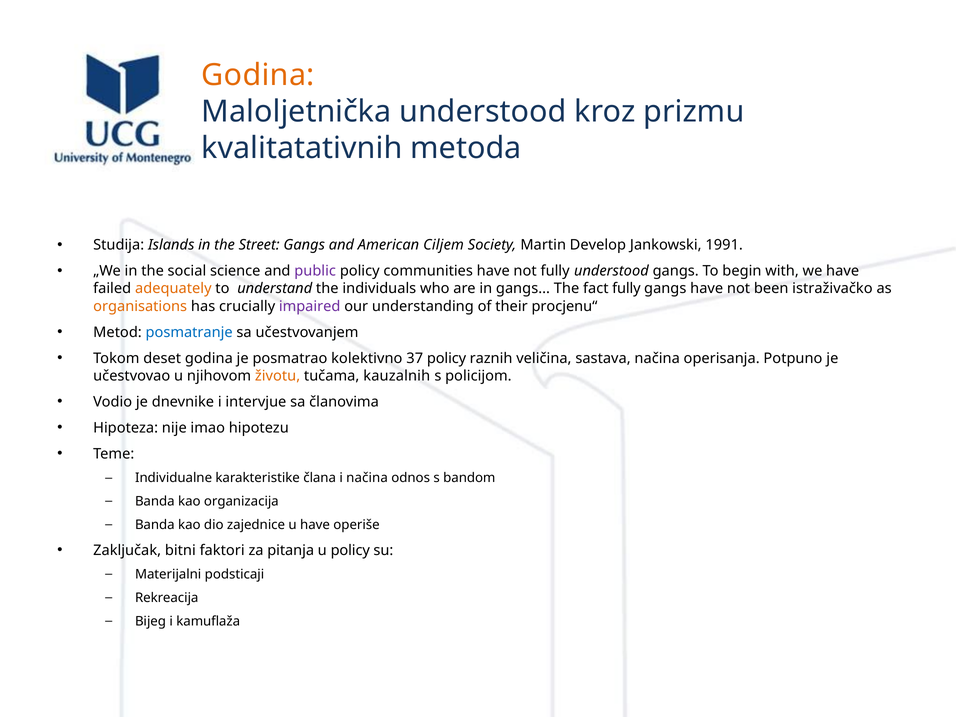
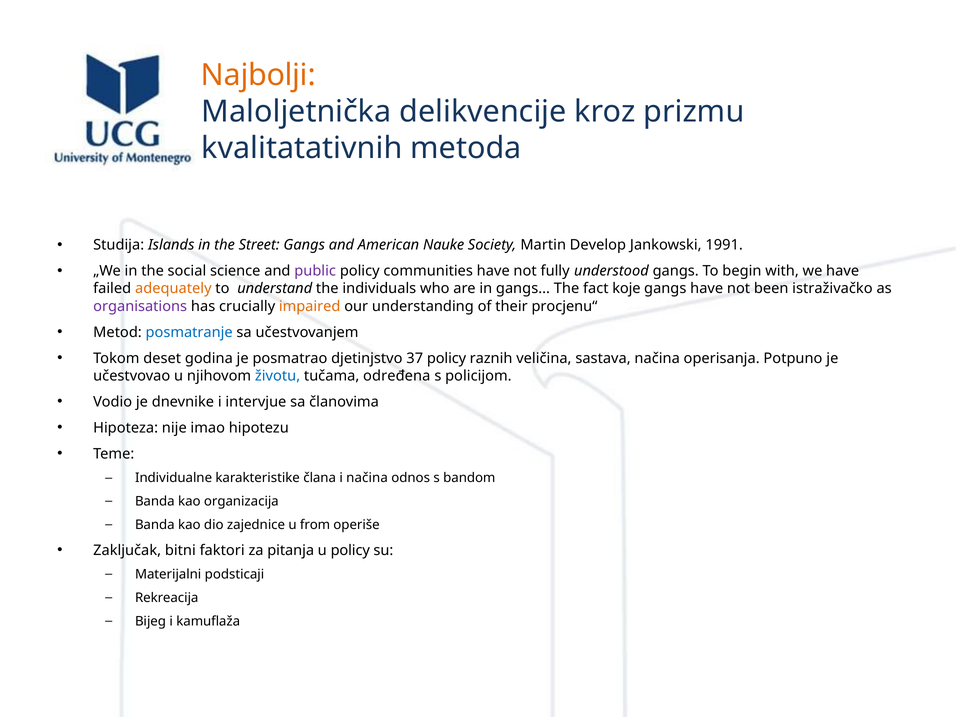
Godina at (258, 75): Godina -> Najbolji
Maloljetnička understood: understood -> delikvencije
Ciljem: Ciljem -> Nauke
fact fully: fully -> koje
organisations colour: orange -> purple
impaired colour: purple -> orange
kolektivno: kolektivno -> djetinjstvo
životu colour: orange -> blue
kauzalnih: kauzalnih -> određena
u have: have -> from
